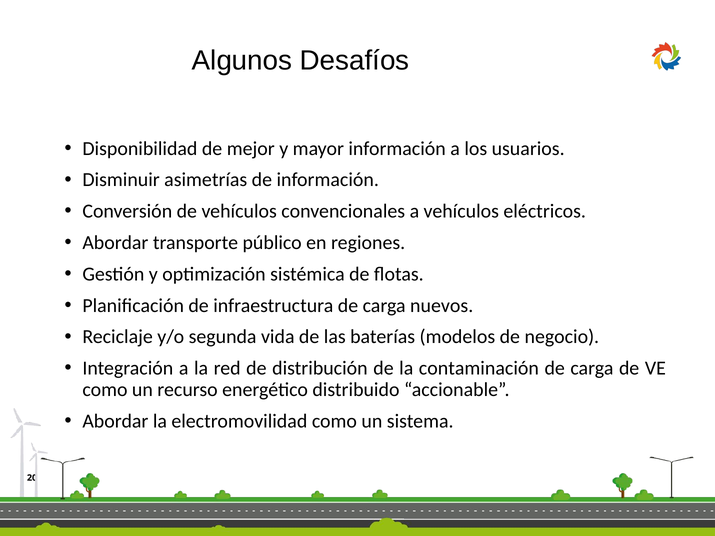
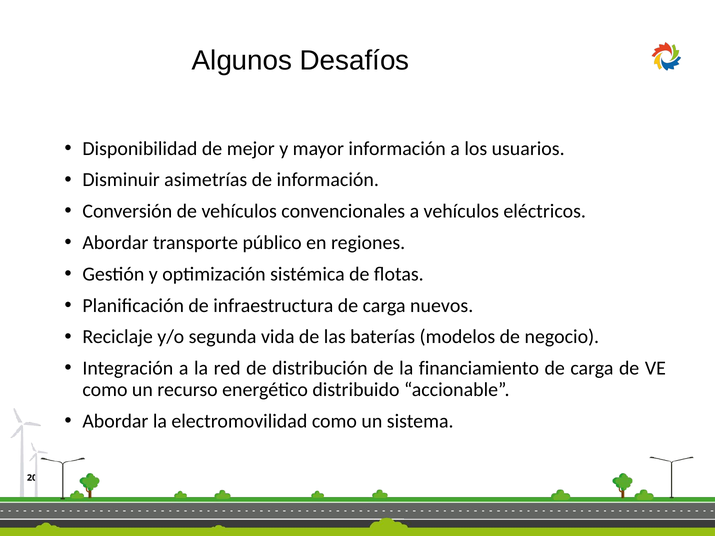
contaminación: contaminación -> financiamiento
